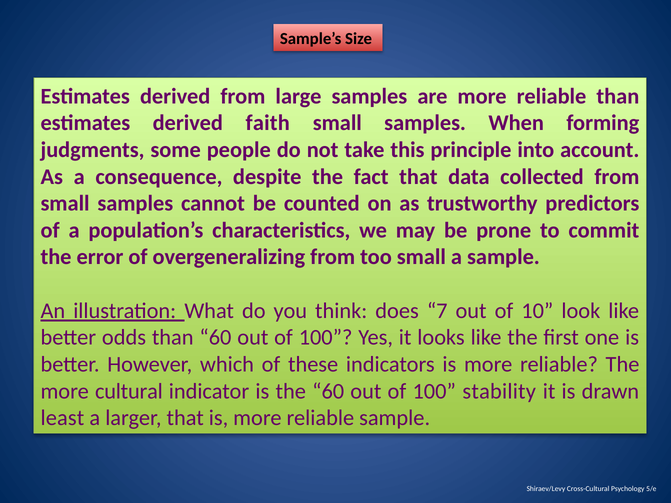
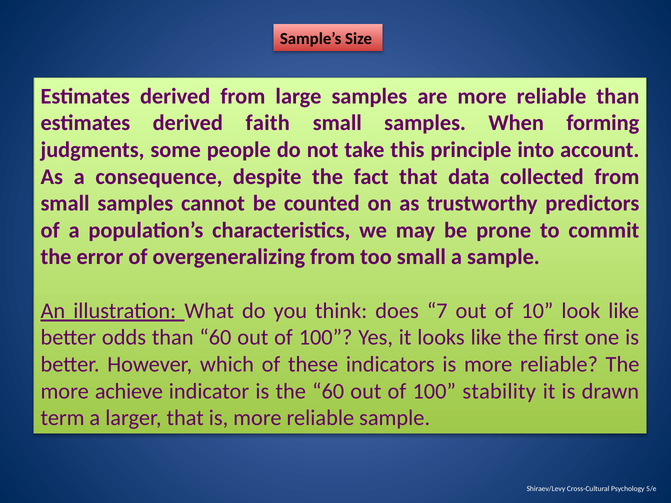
cultural: cultural -> achieve
least: least -> term
